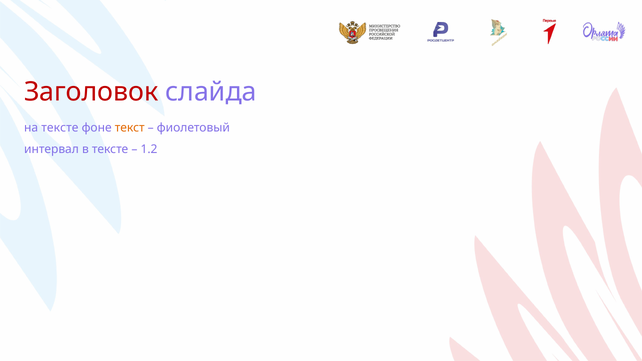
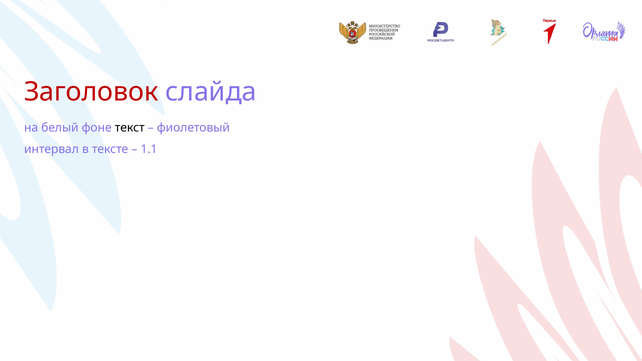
на тексте: тексте -> белый
текст colour: orange -> black
1.2: 1.2 -> 1.1
